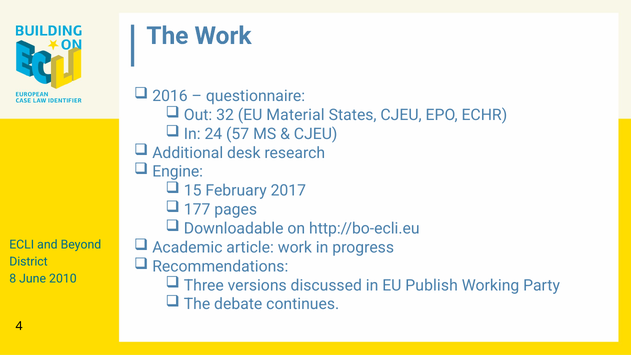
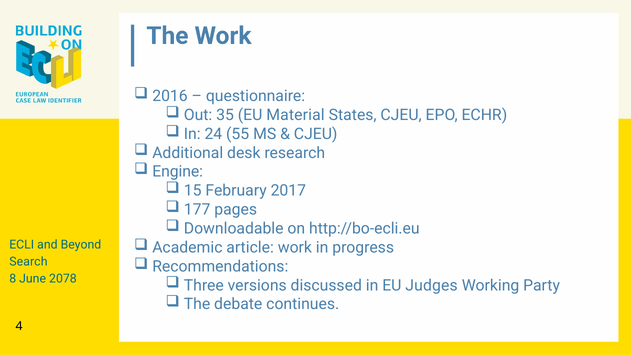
32: 32 -> 35
57: 57 -> 55
District: District -> Search
2010: 2010 -> 2078
Publish: Publish -> Judges
